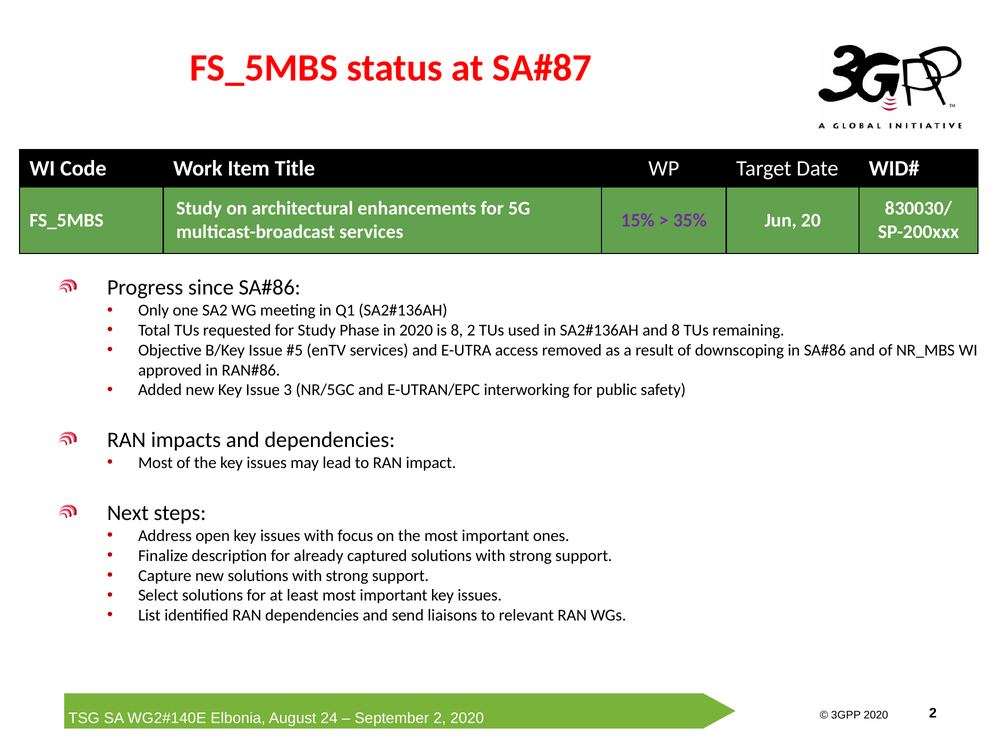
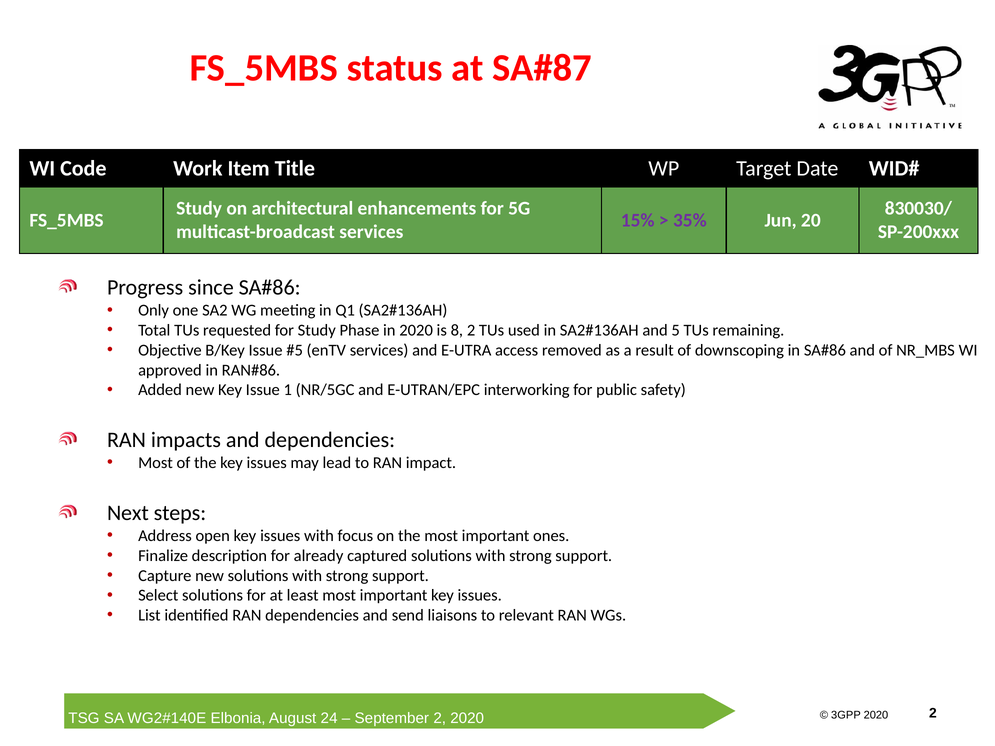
and 8: 8 -> 5
3: 3 -> 1
